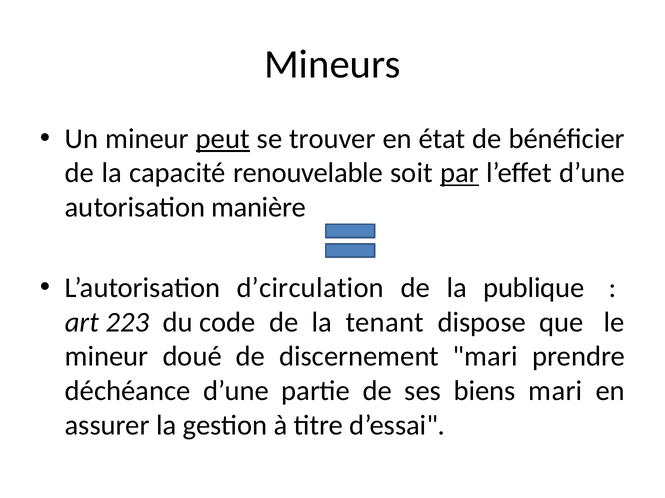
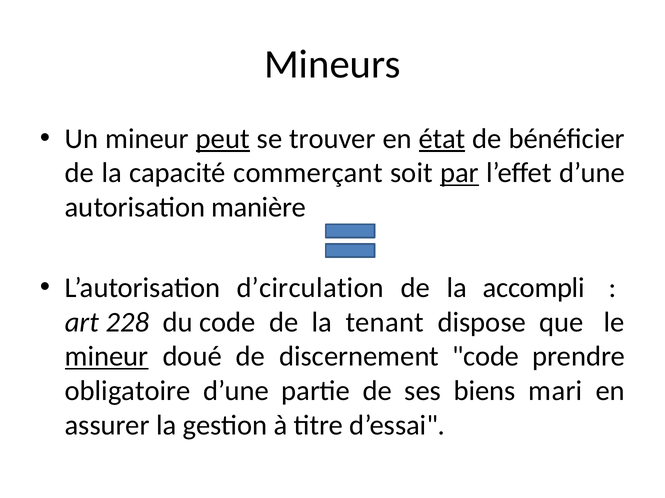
état underline: none -> present
renouvelable: renouvelable -> commerçant
publique: publique -> accompli
223: 223 -> 228
mineur at (107, 357) underline: none -> present
discernement mari: mari -> code
déchéance: déchéance -> obligatoire
